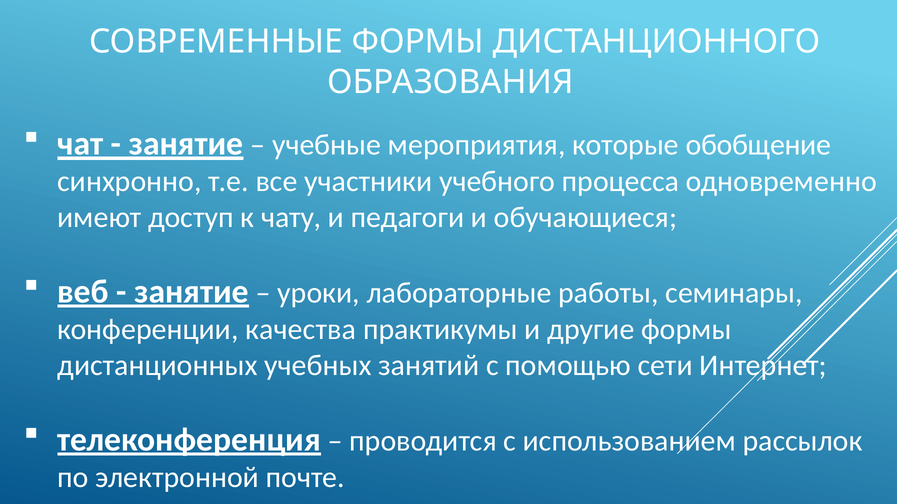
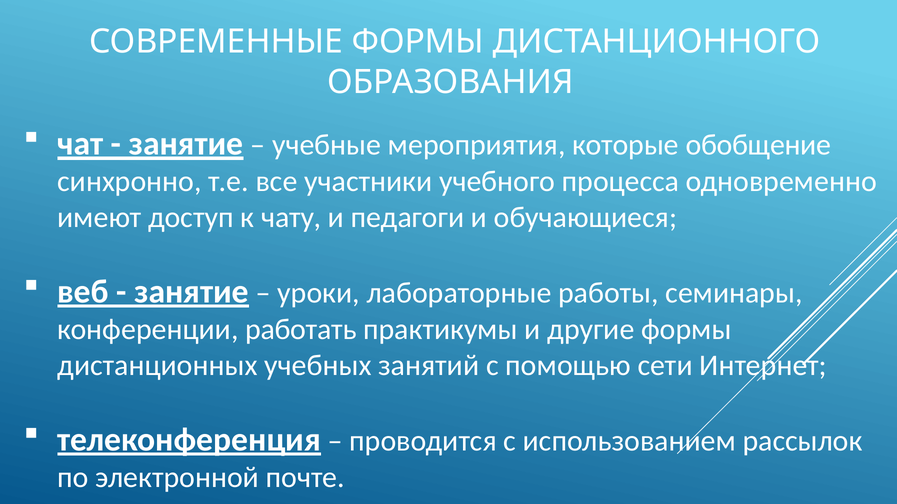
качества: качества -> работать
